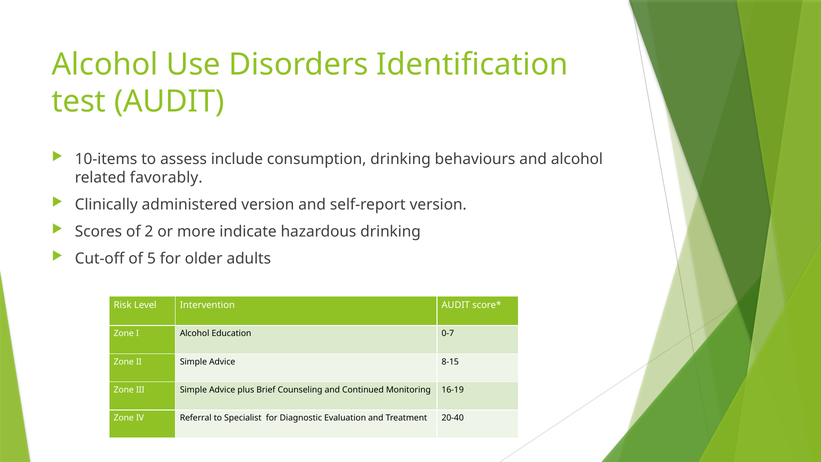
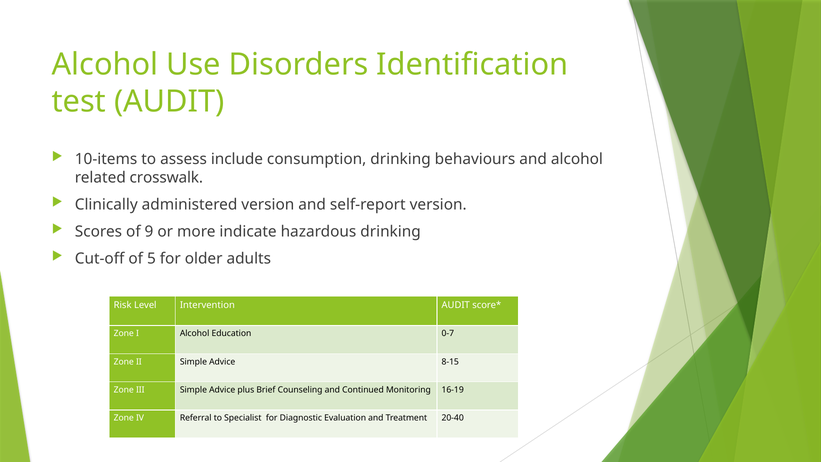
favorably: favorably -> crosswalk
2: 2 -> 9
